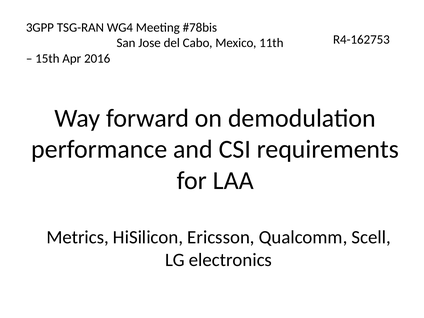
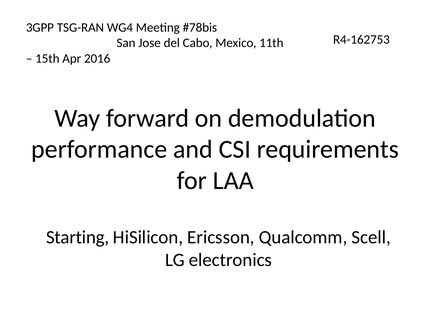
Metrics: Metrics -> Starting
